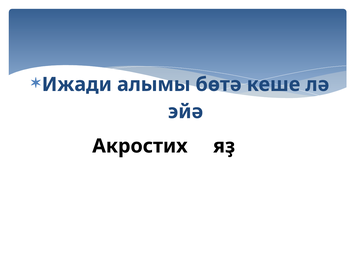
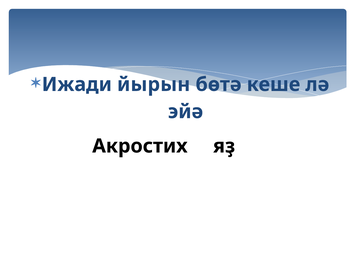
алымы: алымы -> йырын
